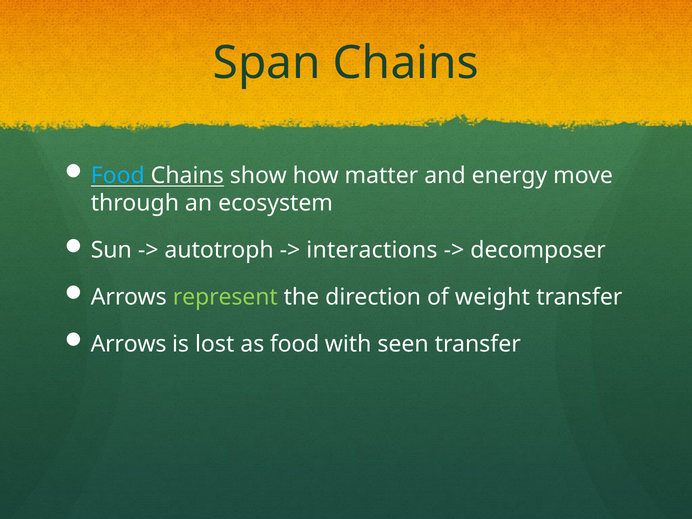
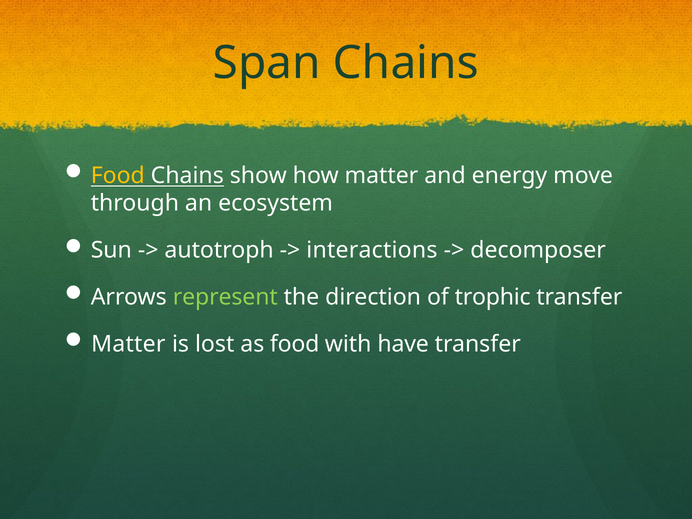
Food at (118, 176) colour: light blue -> yellow
weight: weight -> trophic
Arrows at (129, 344): Arrows -> Matter
seen: seen -> have
